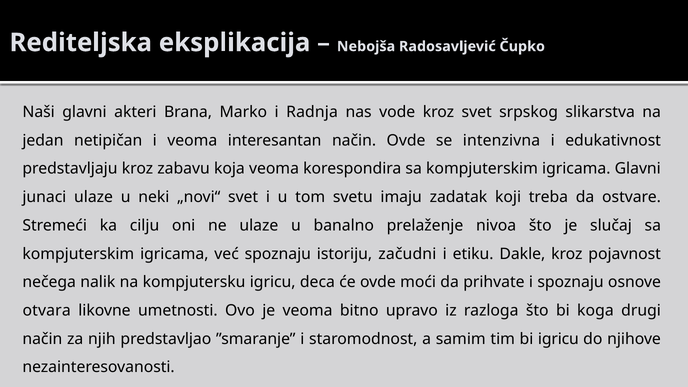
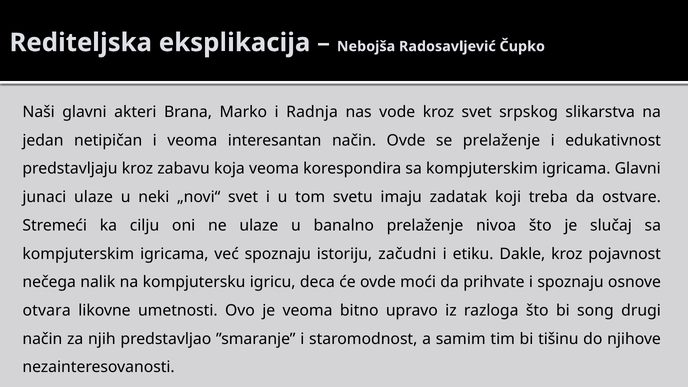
se intenzivna: intenzivna -> prelaženje
koga: koga -> song
bi igricu: igricu -> tišinu
